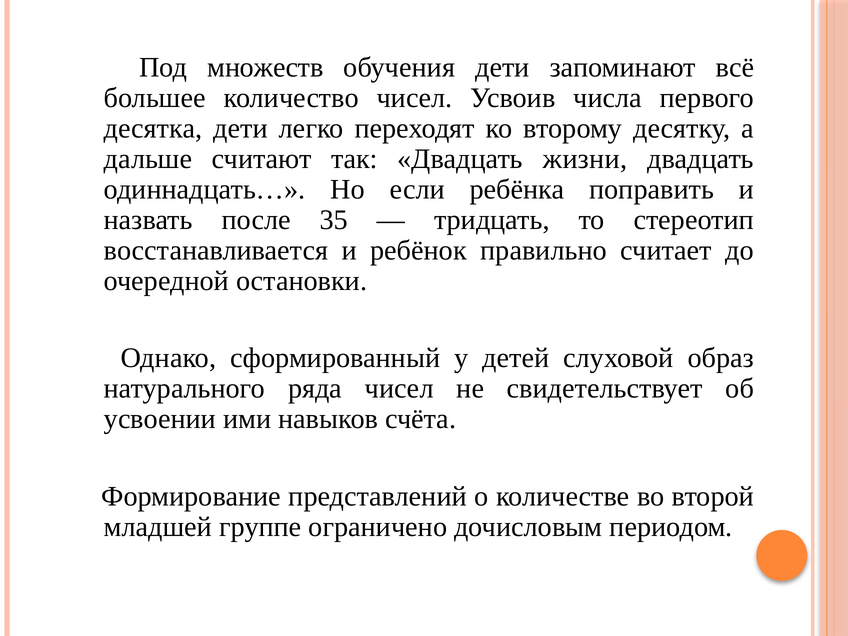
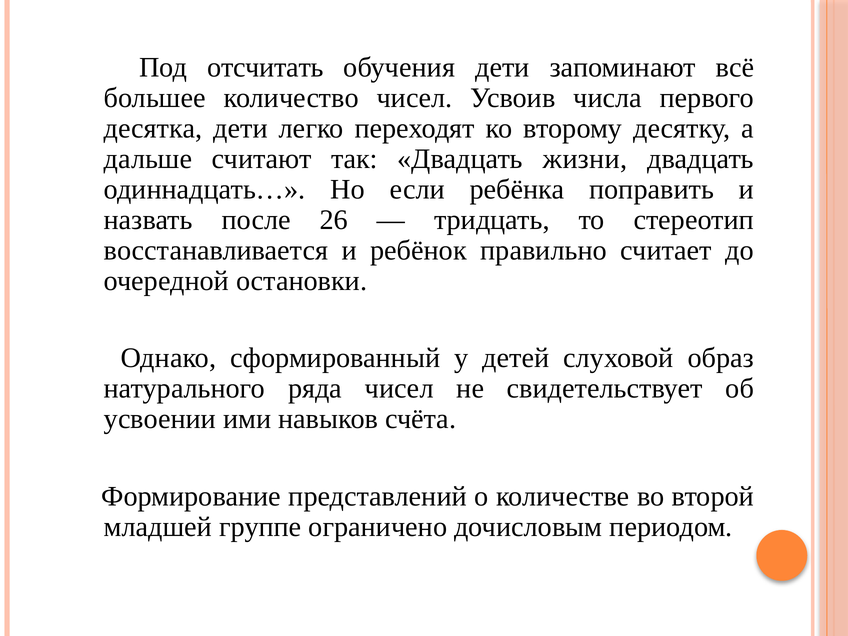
множеств: множеств -> отсчитать
35: 35 -> 26
